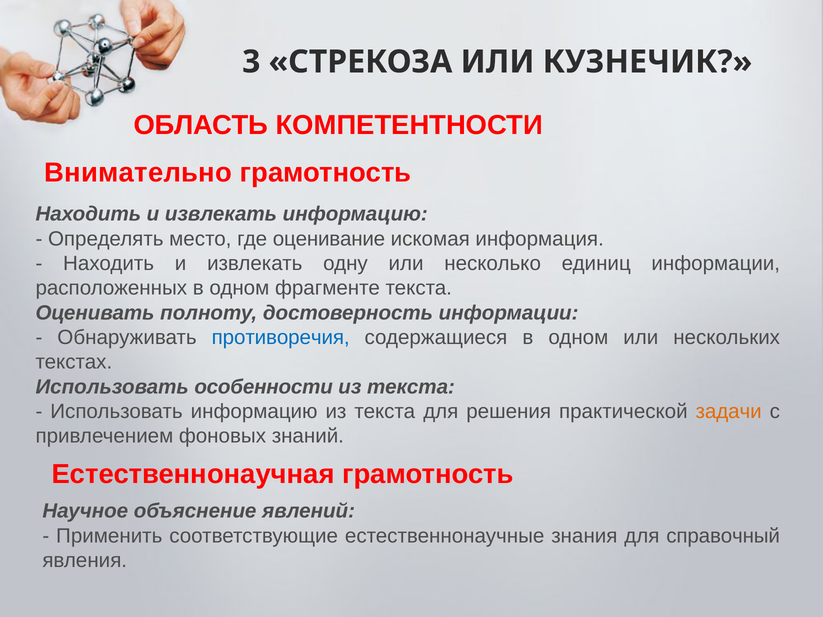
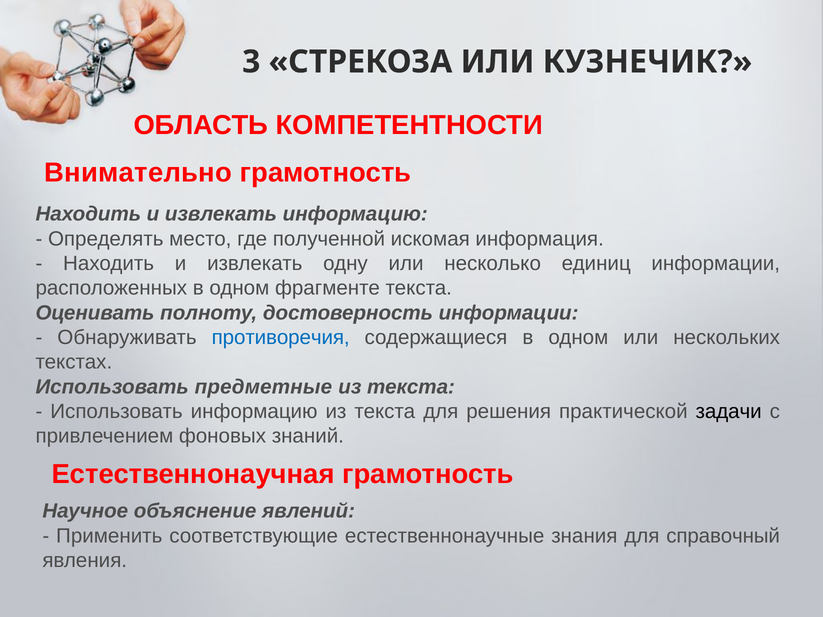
оценивание: оценивание -> полученной
особенности: особенности -> предметные
задачи colour: orange -> black
